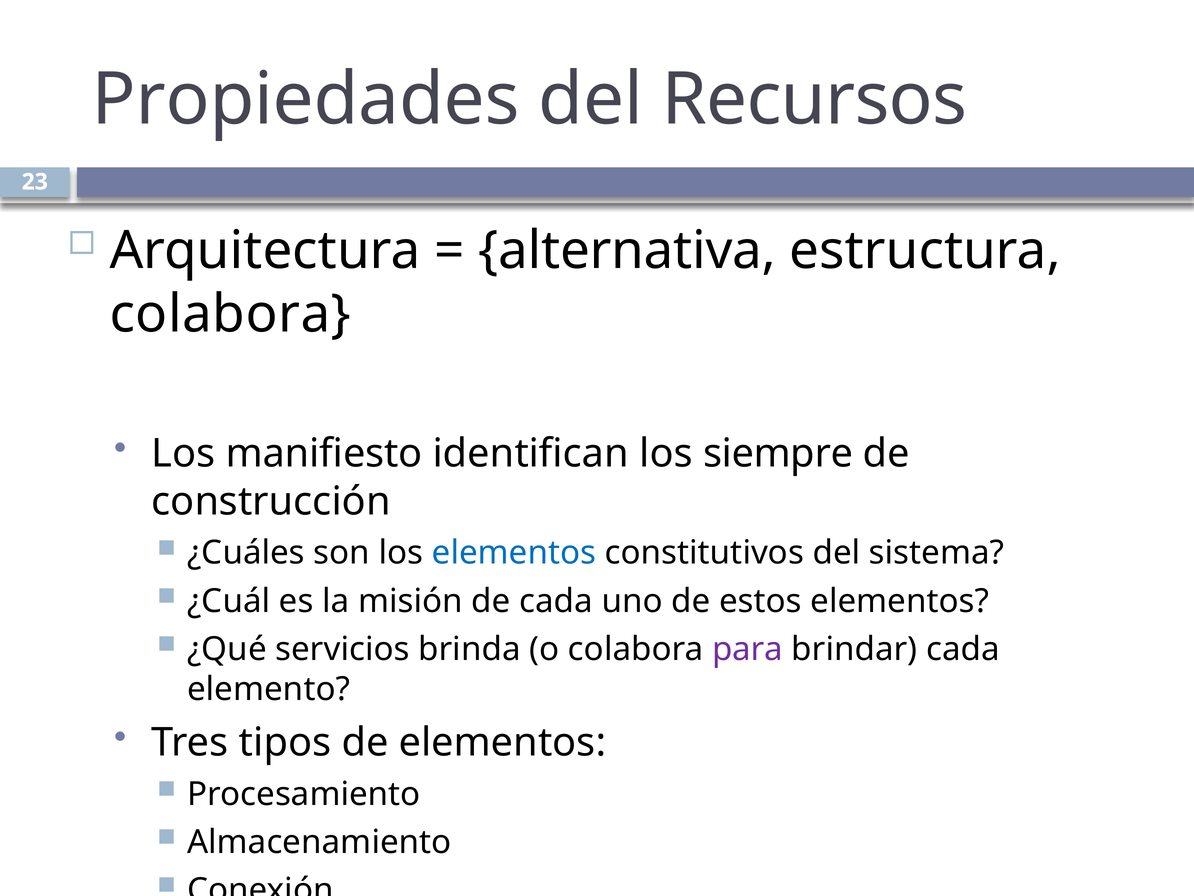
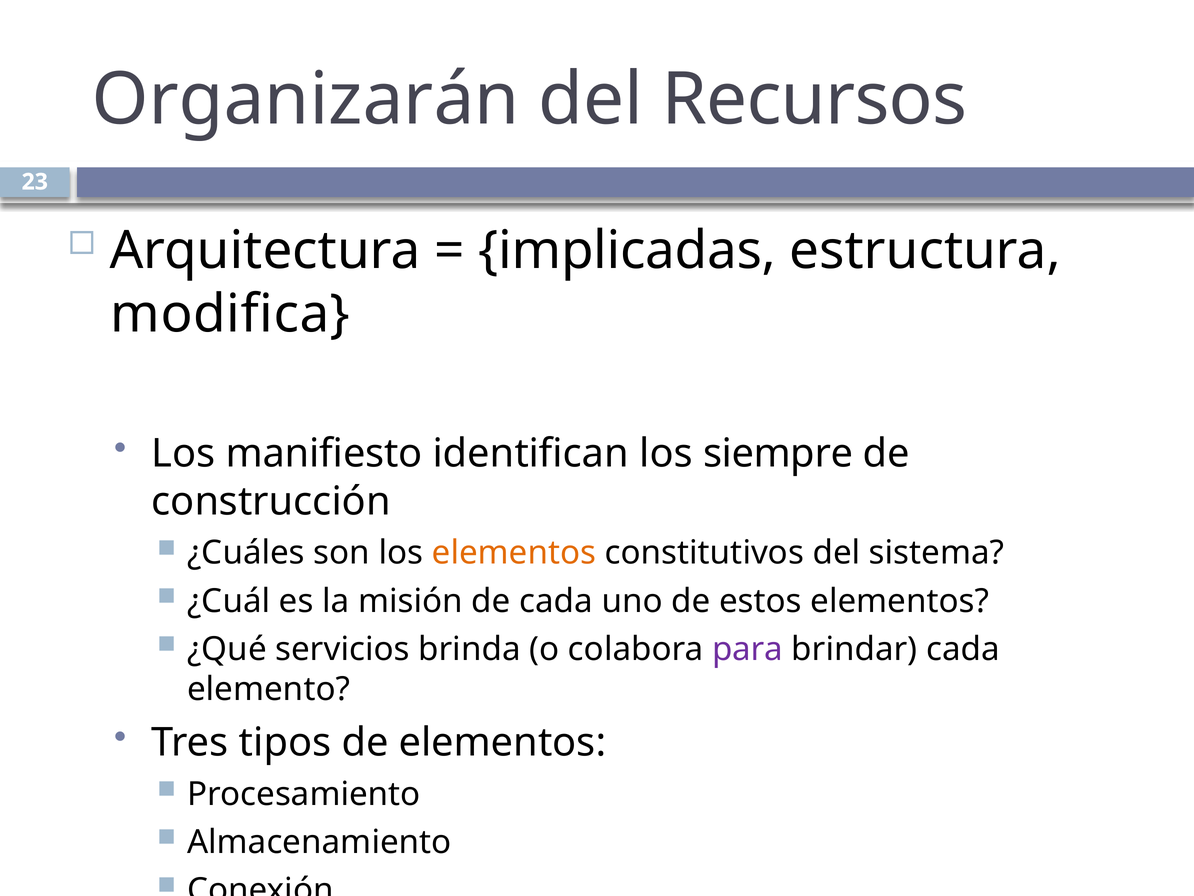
Propiedades: Propiedades -> Organizarán
alternativa: alternativa -> implicadas
colabora at (230, 314): colabora -> modifica
elementos at (514, 553) colour: blue -> orange
